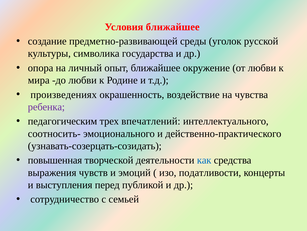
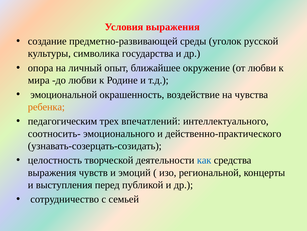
Условия ближайшее: ближайшее -> выражения
произведениях: произведениях -> эмоциональной
ребенка colour: purple -> orange
повышенная: повышенная -> целостность
податливости: податливости -> региональной
